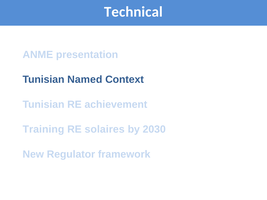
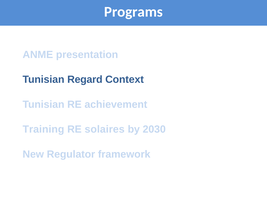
Technical: Technical -> Programs
Named: Named -> Regard
